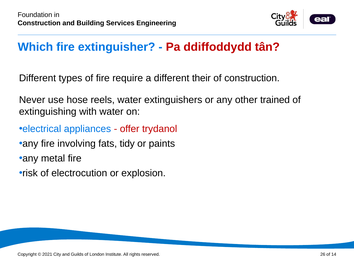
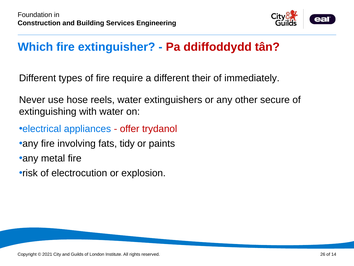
of construction: construction -> immediately
trained: trained -> secure
